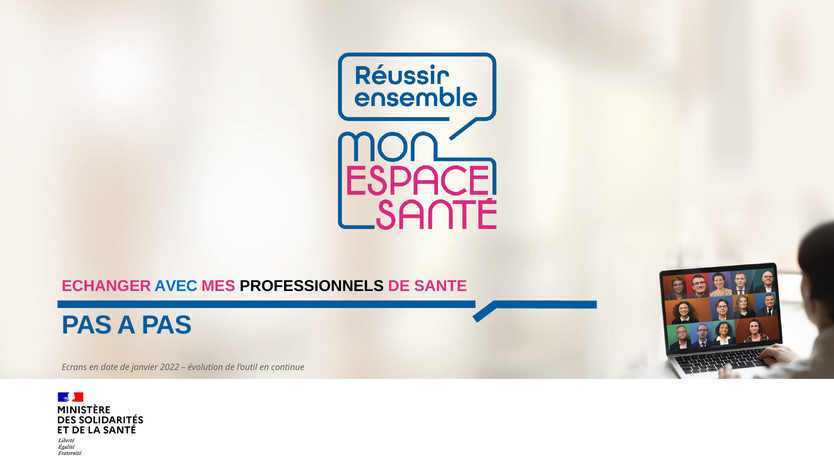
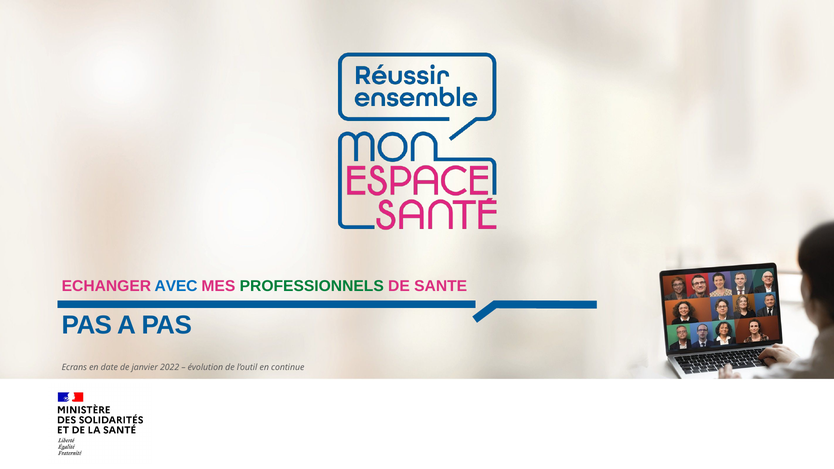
PROFESSIONNELS colour: black -> green
